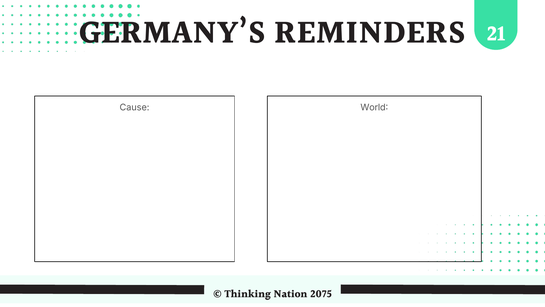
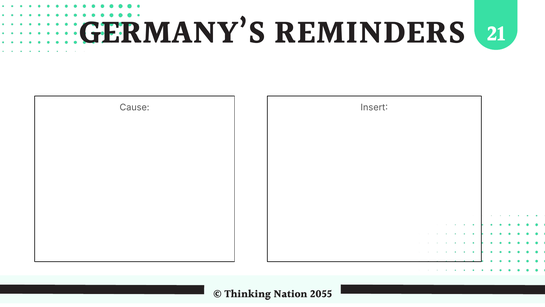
World: World -> Insert
2075: 2075 -> 2055
